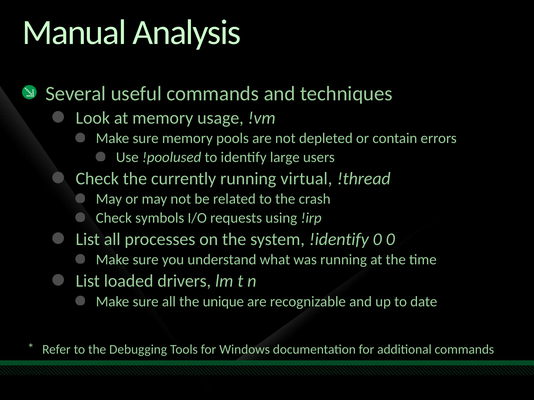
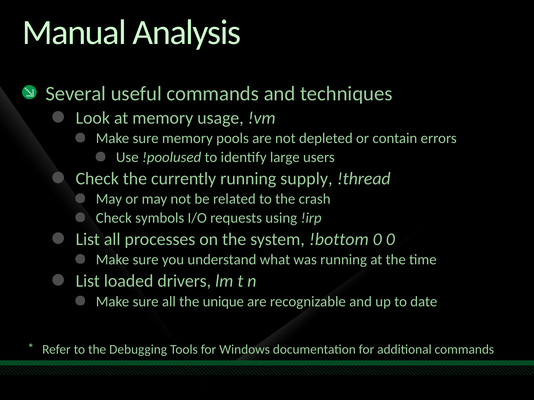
virtual: virtual -> supply
!identify: !identify -> !bottom
